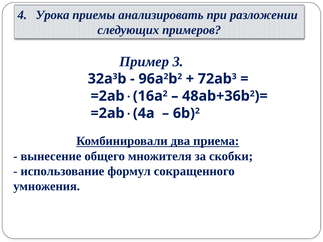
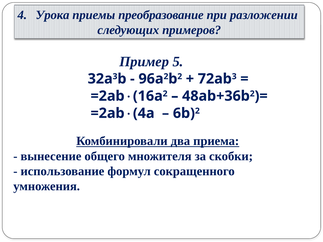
анализировать: анализировать -> преобразование
Пример 3: 3 -> 5
